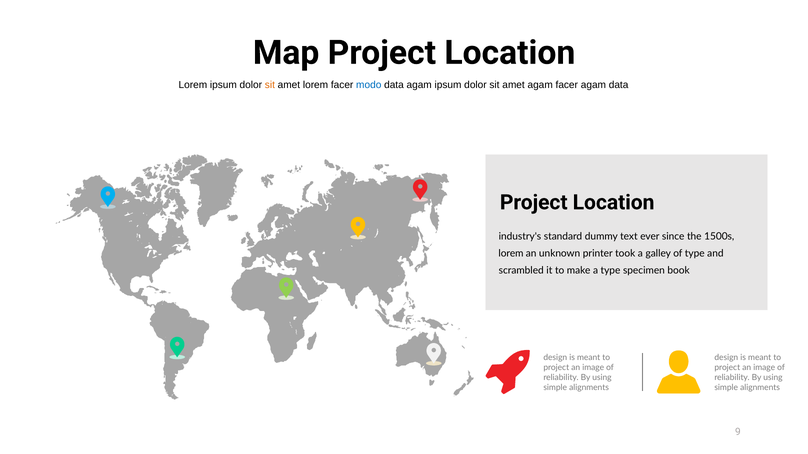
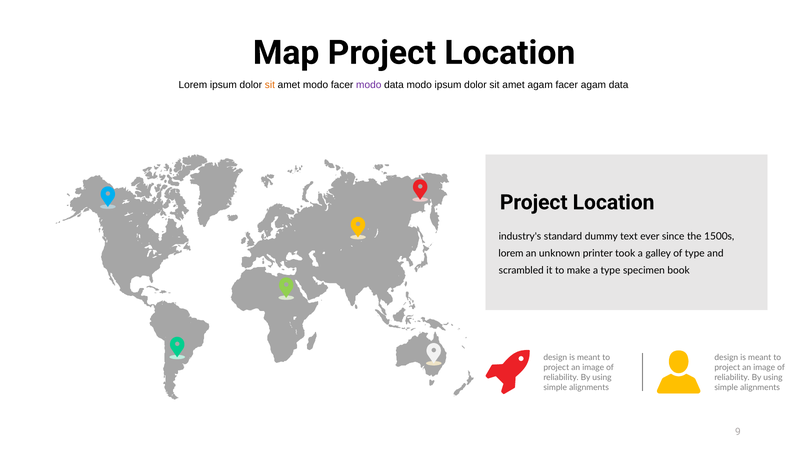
amet lorem: lorem -> modo
modo at (369, 85) colour: blue -> purple
data agam: agam -> modo
